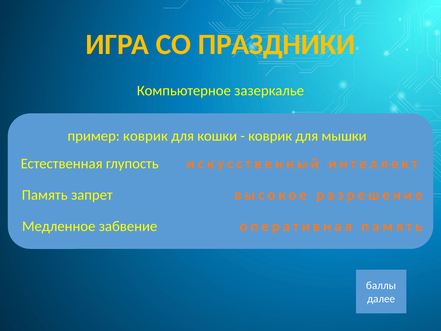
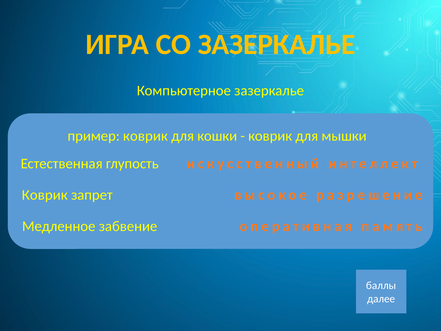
СО ПРАЗДНИКИ: ПРАЗДНИКИ -> ЗАЗЕРКАЛЬЕ
Память at (45, 195): Память -> Коврик
